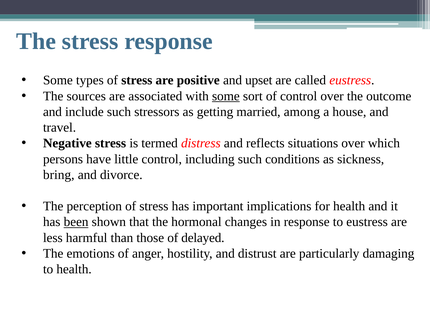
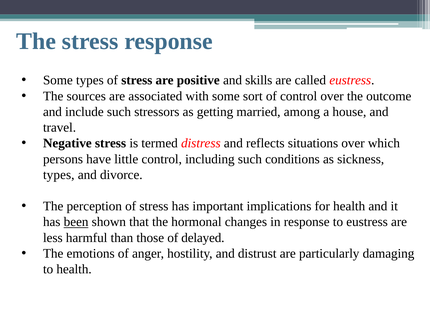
upset: upset -> skills
some at (226, 96) underline: present -> none
bring at (59, 175): bring -> types
